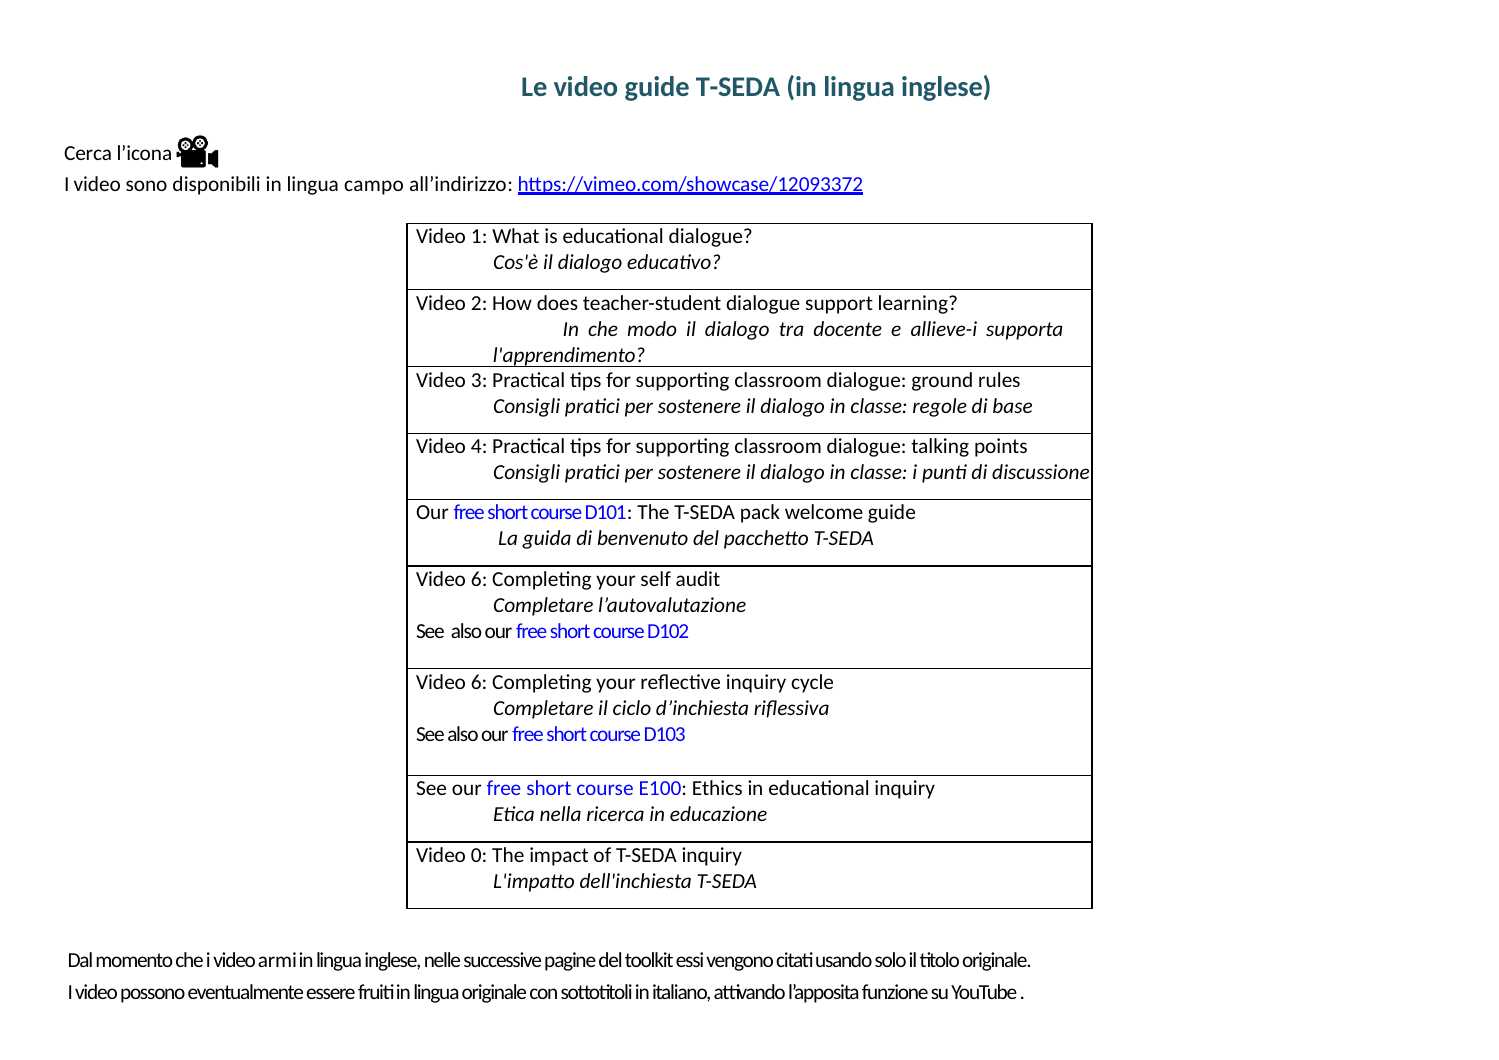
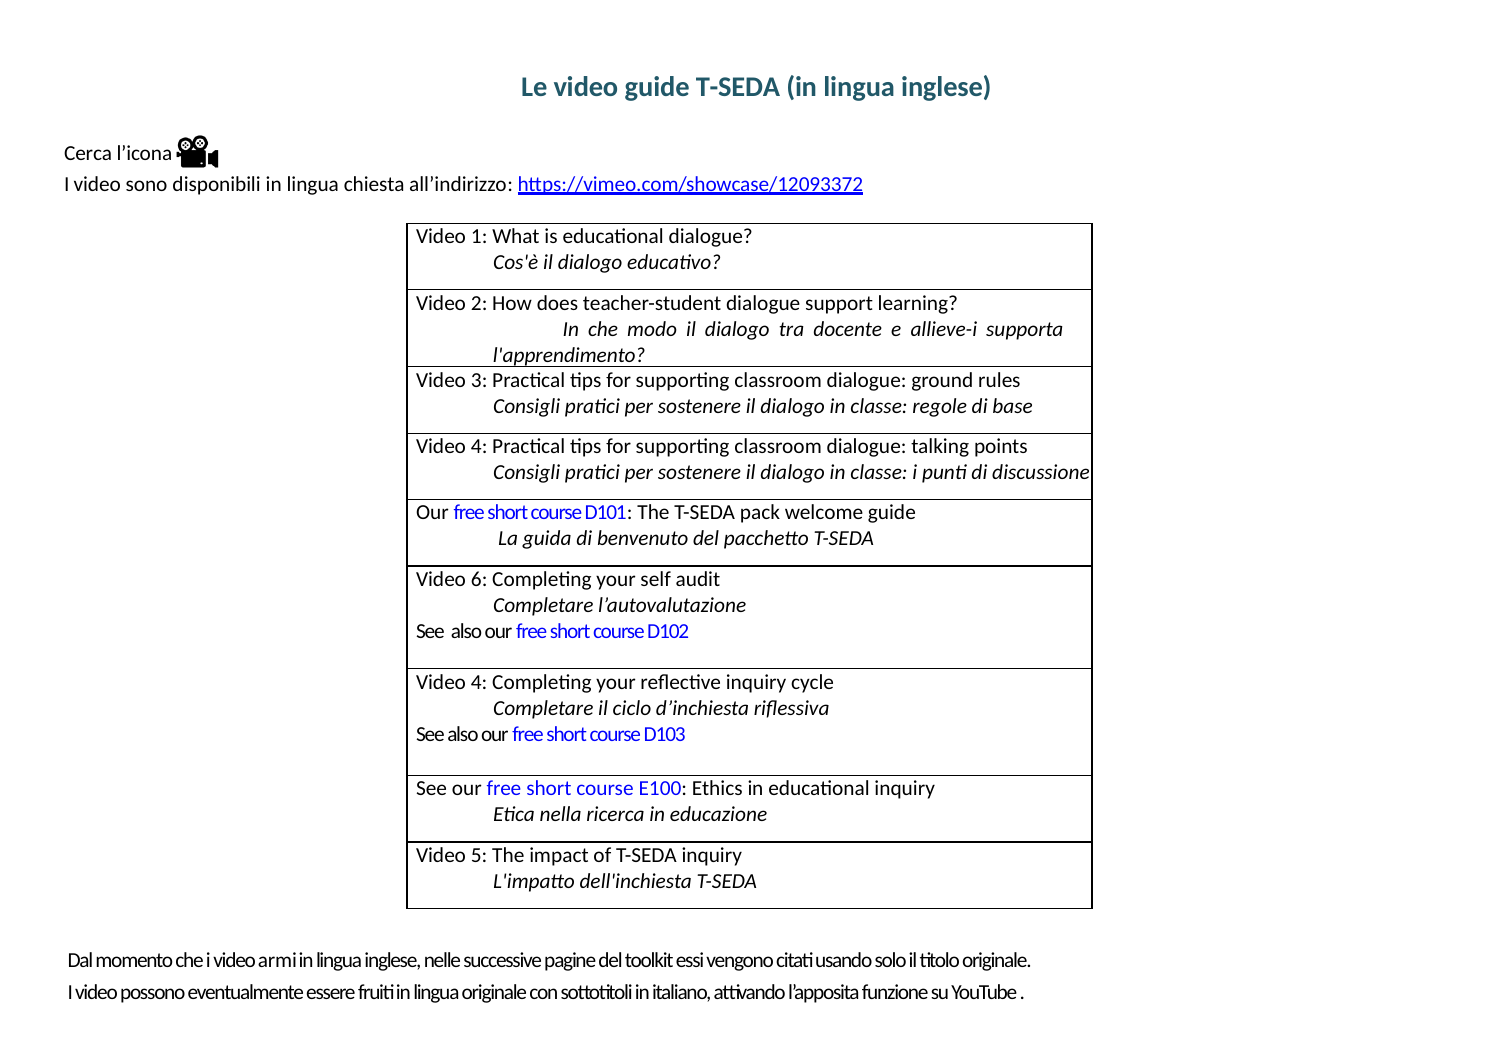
campo: campo -> chiesta
6 at (479, 682): 6 -> 4
0: 0 -> 5
